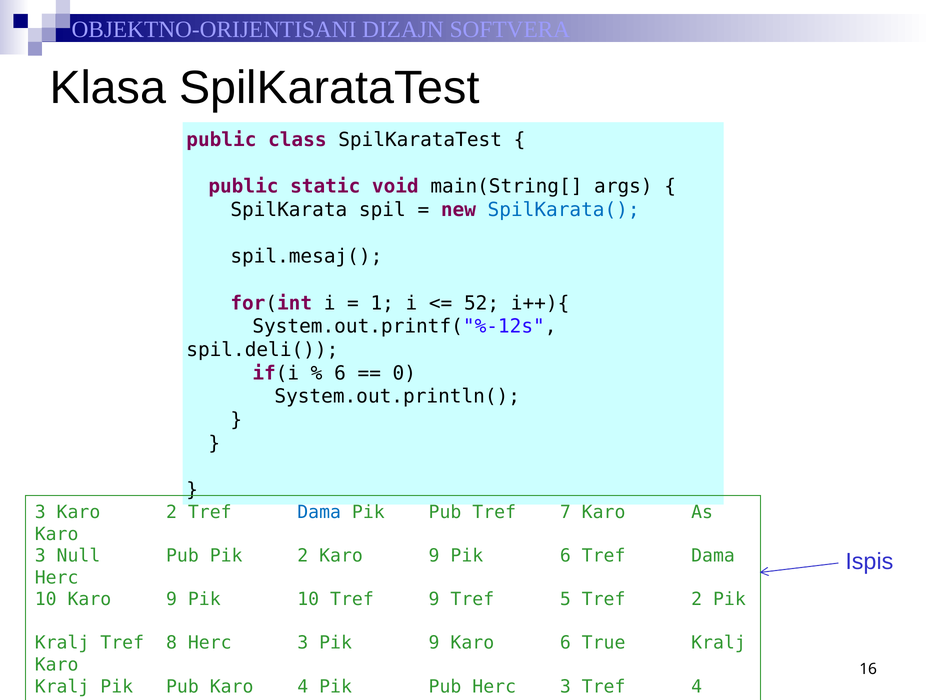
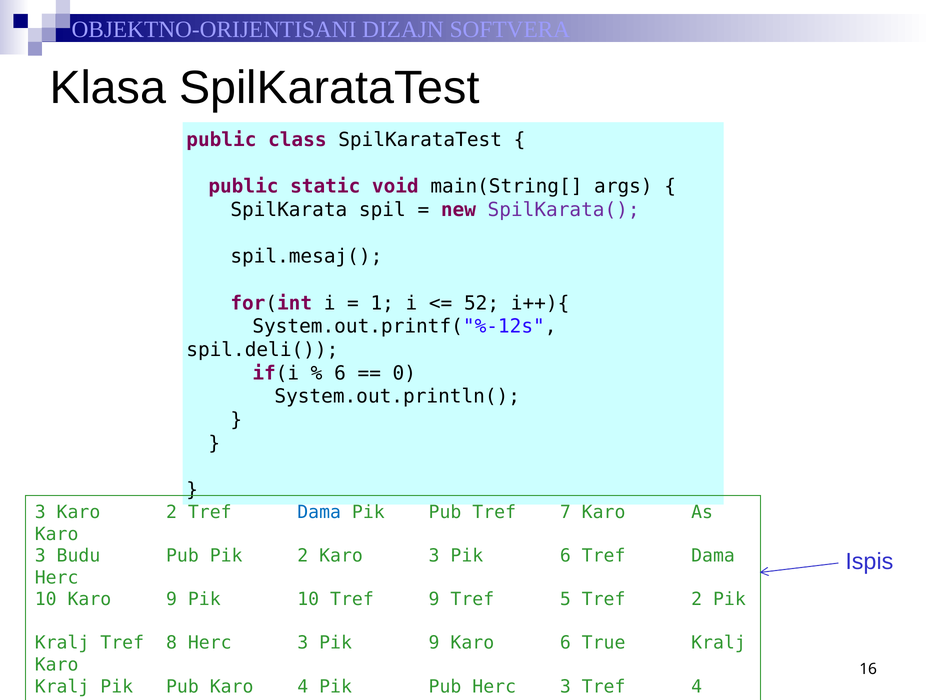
SpilKarata( colour: blue -> purple
Null: Null -> Budu
2 Karo 9: 9 -> 3
